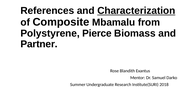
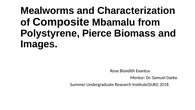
References: References -> Mealworms
Characterization underline: present -> none
Partner: Partner -> Images
